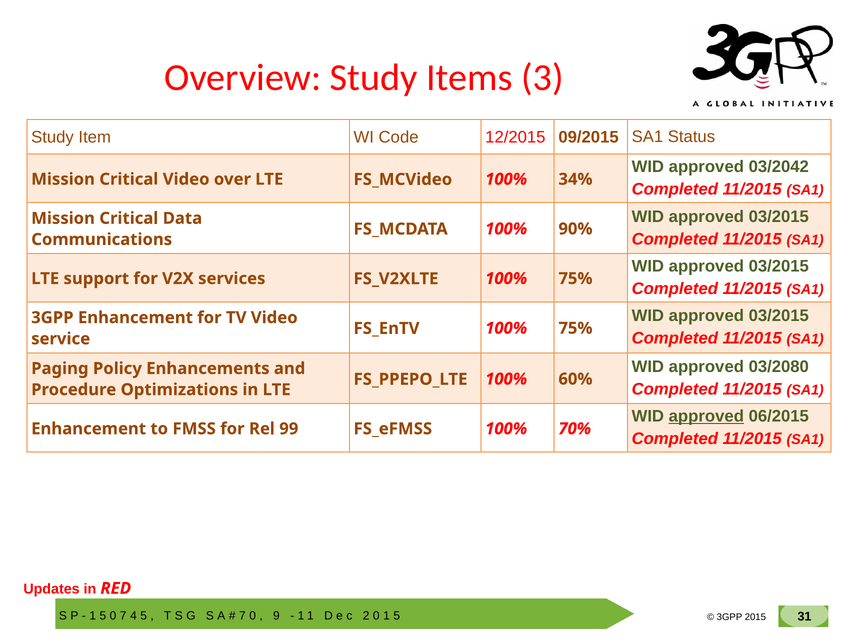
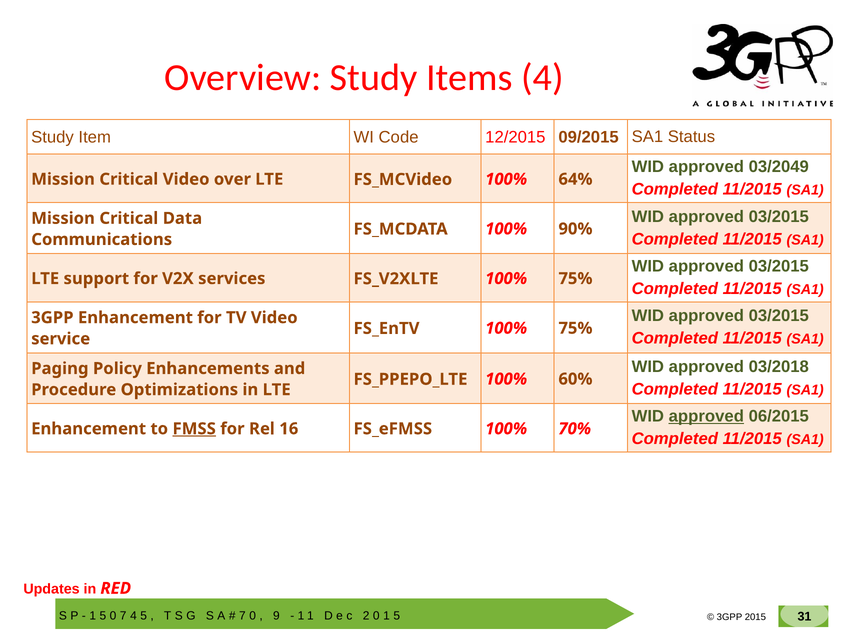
Items 3: 3 -> 4
03/2042: 03/2042 -> 03/2049
34%: 34% -> 64%
03/2080: 03/2080 -> 03/2018
FMSS underline: none -> present
99: 99 -> 16
